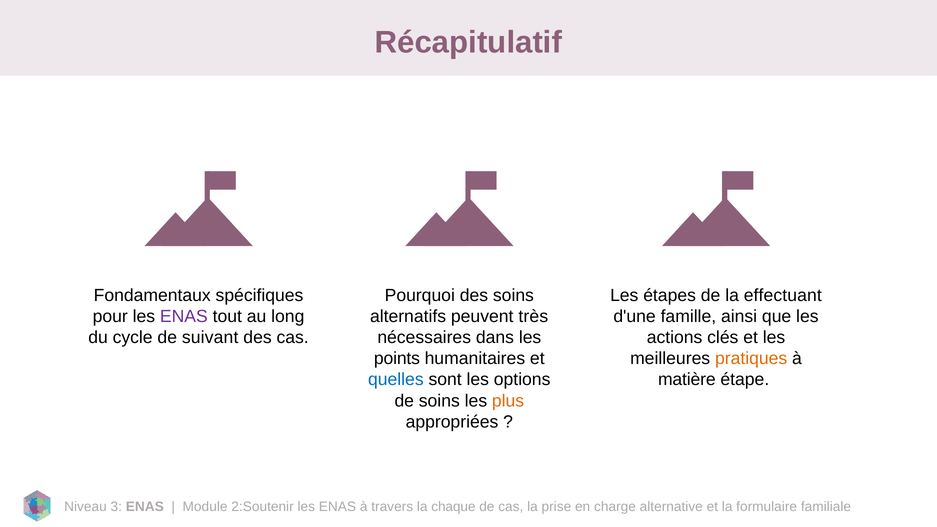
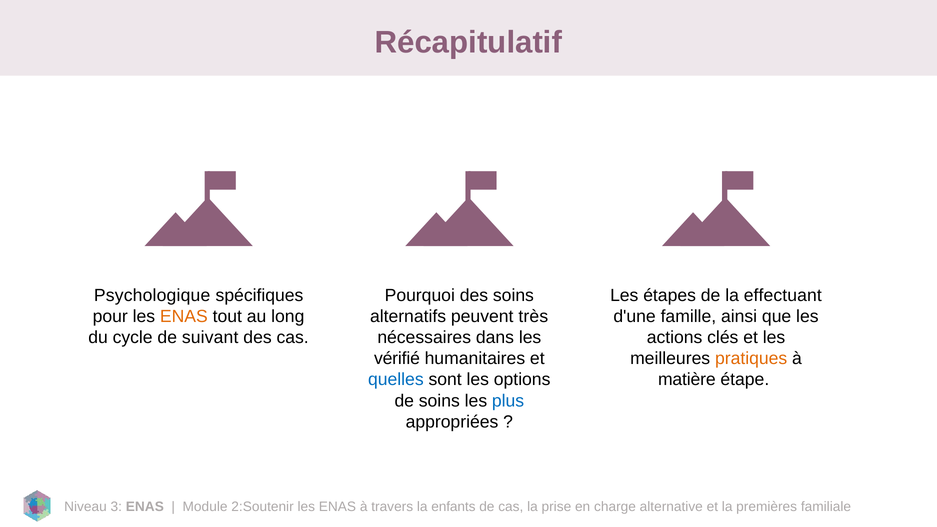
Fondamentaux: Fondamentaux -> Psychologique
ENAS at (184, 316) colour: purple -> orange
points: points -> vérifié
plus colour: orange -> blue
chaque: chaque -> enfants
formulaire: formulaire -> premières
